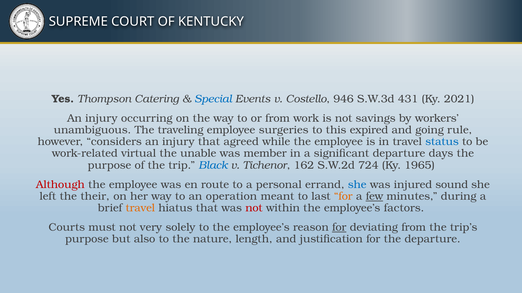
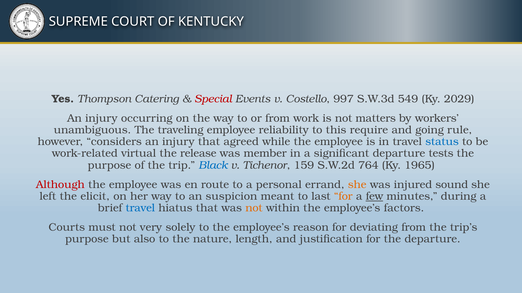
Special colour: blue -> red
946: 946 -> 997
431: 431 -> 549
2021: 2021 -> 2029
savings: savings -> matters
surgeries: surgeries -> reliability
expired: expired -> require
unable: unable -> release
days: days -> tests
162: 162 -> 159
724: 724 -> 764
she at (357, 185) colour: blue -> orange
their: their -> elicit
operation: operation -> suspicion
travel at (140, 208) colour: orange -> blue
not at (254, 208) colour: red -> orange
for at (339, 228) underline: present -> none
